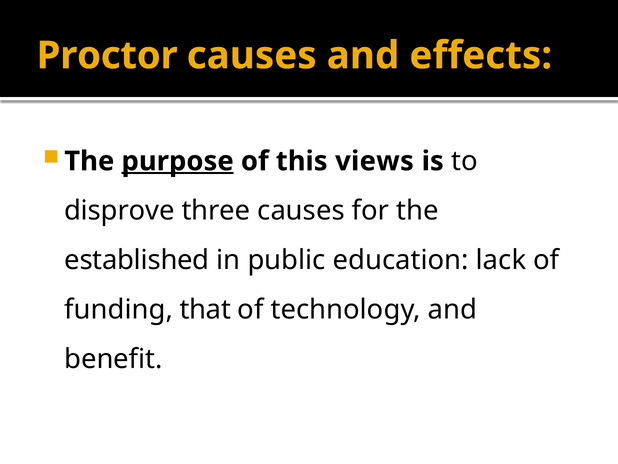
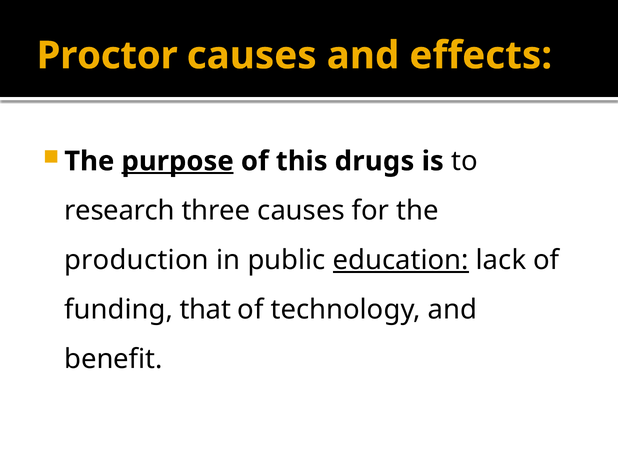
views: views -> drugs
disprove: disprove -> research
established: established -> production
education underline: none -> present
